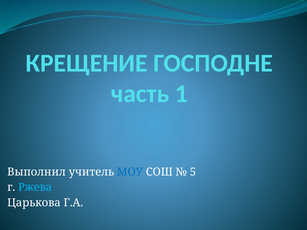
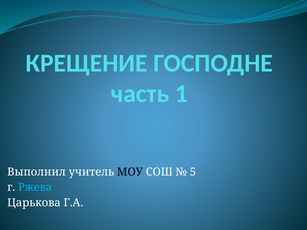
МОУ colour: blue -> black
